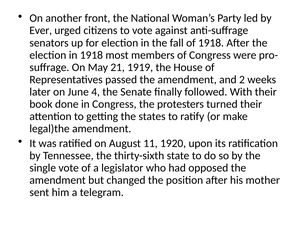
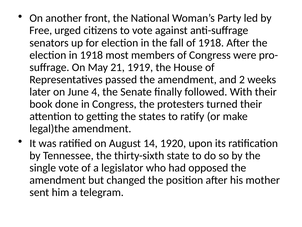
Ever: Ever -> Free
11: 11 -> 14
